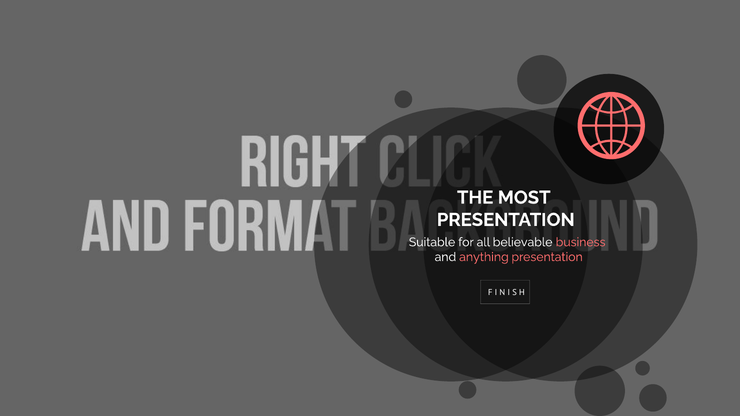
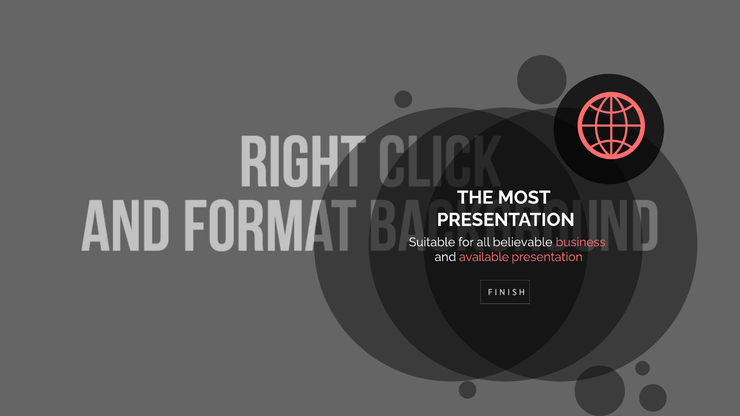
anything: anything -> available
